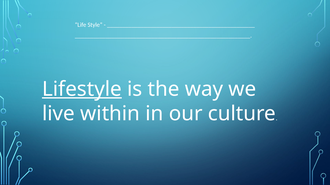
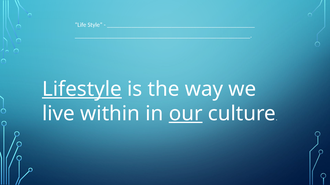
our underline: none -> present
